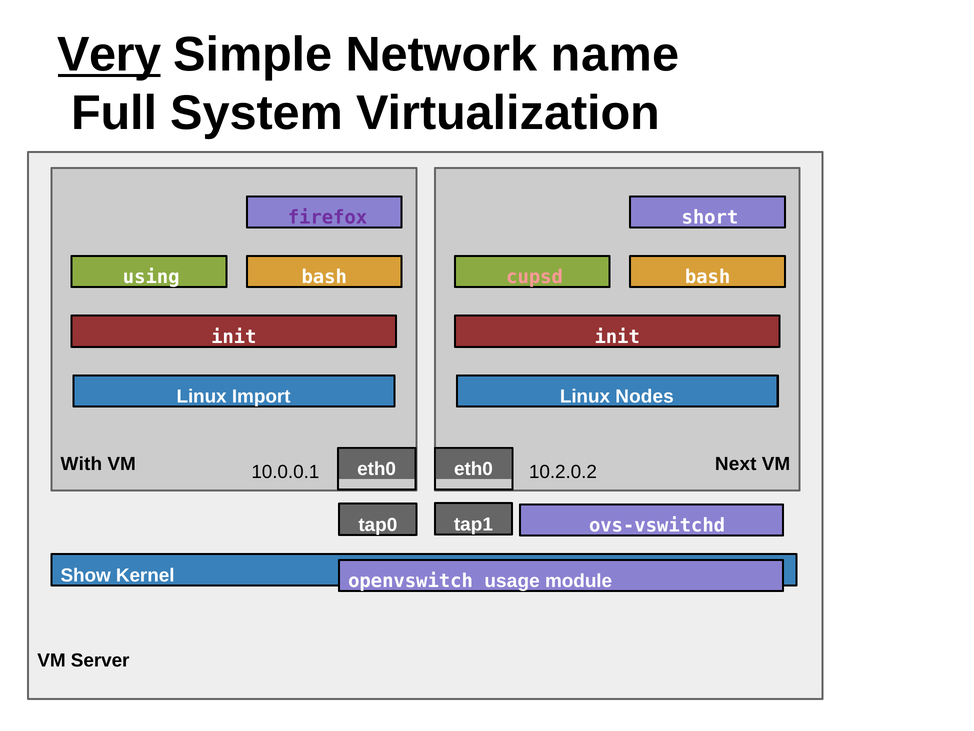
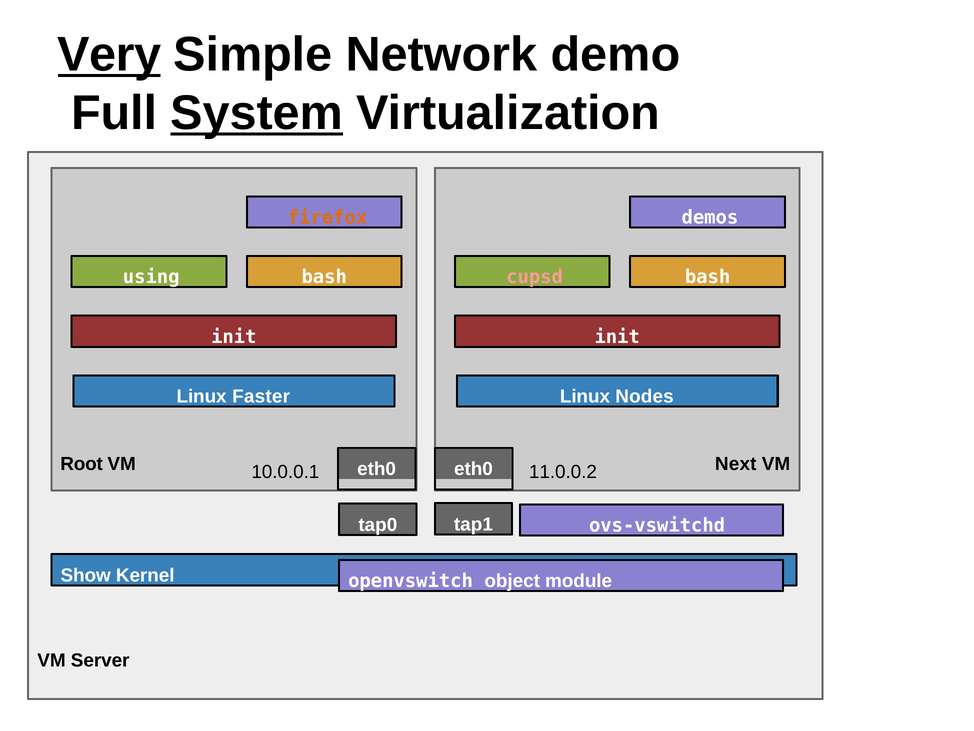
name: name -> demo
System underline: none -> present
firefox colour: purple -> orange
short: short -> demos
Import: Import -> Faster
With: With -> Root
10.2.0.2: 10.2.0.2 -> 11.0.0.2
usage: usage -> object
